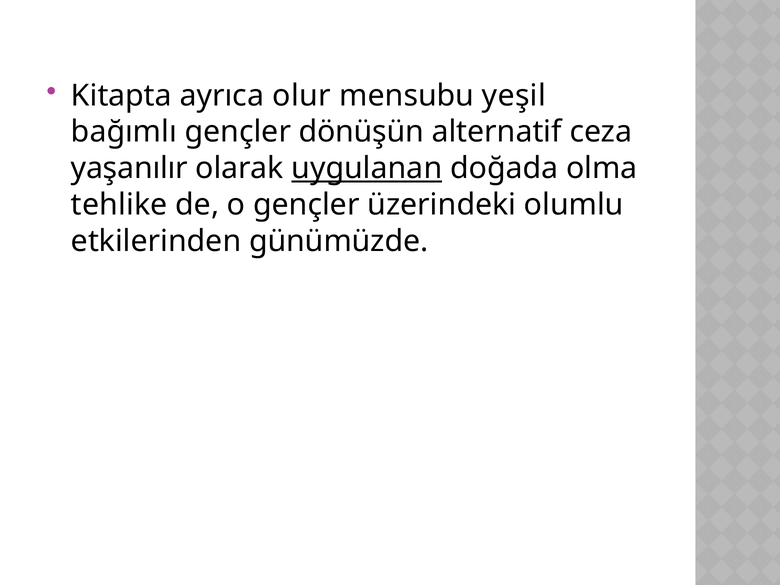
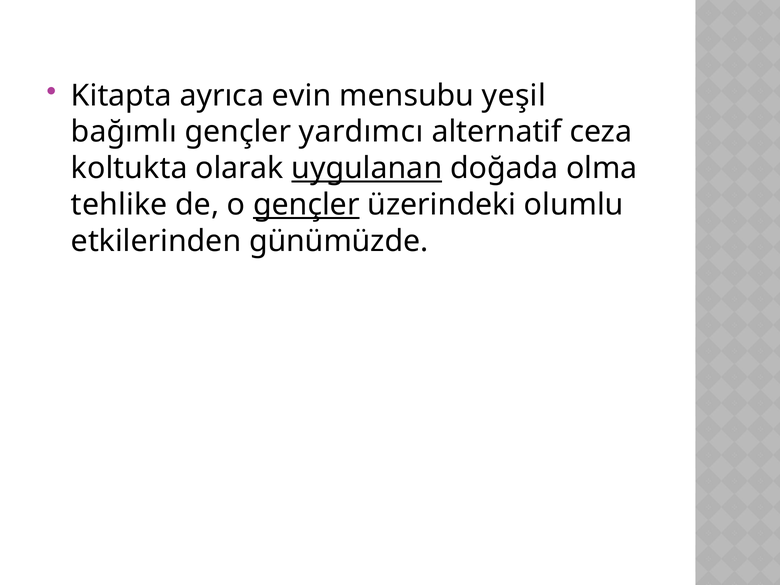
olur: olur -> evin
dönüşün: dönüşün -> yardımcı
yaşanılır: yaşanılır -> koltukta
gençler at (306, 205) underline: none -> present
